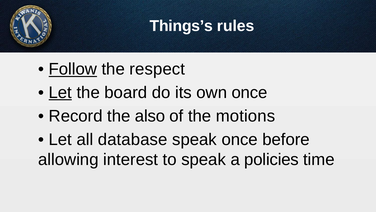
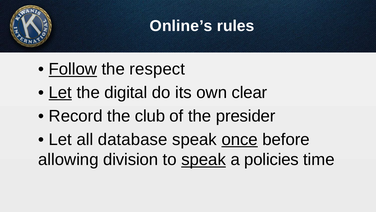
Things’s: Things’s -> Online’s
board: board -> digital
own once: once -> clear
also: also -> club
motions: motions -> presider
once at (240, 139) underline: none -> present
interest: interest -> division
speak at (204, 159) underline: none -> present
